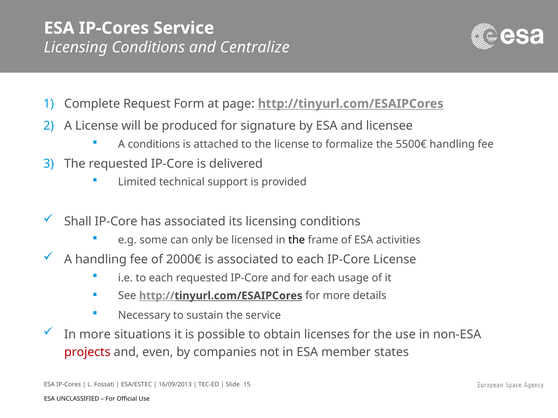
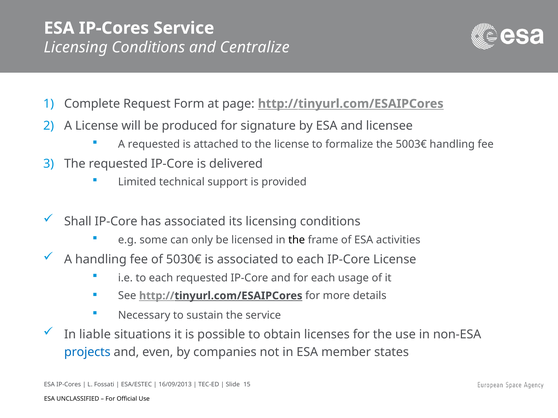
A conditions: conditions -> requested
5500€: 5500€ -> 5003€
2000€: 2000€ -> 5030€
In more: more -> liable
projects colour: red -> blue
